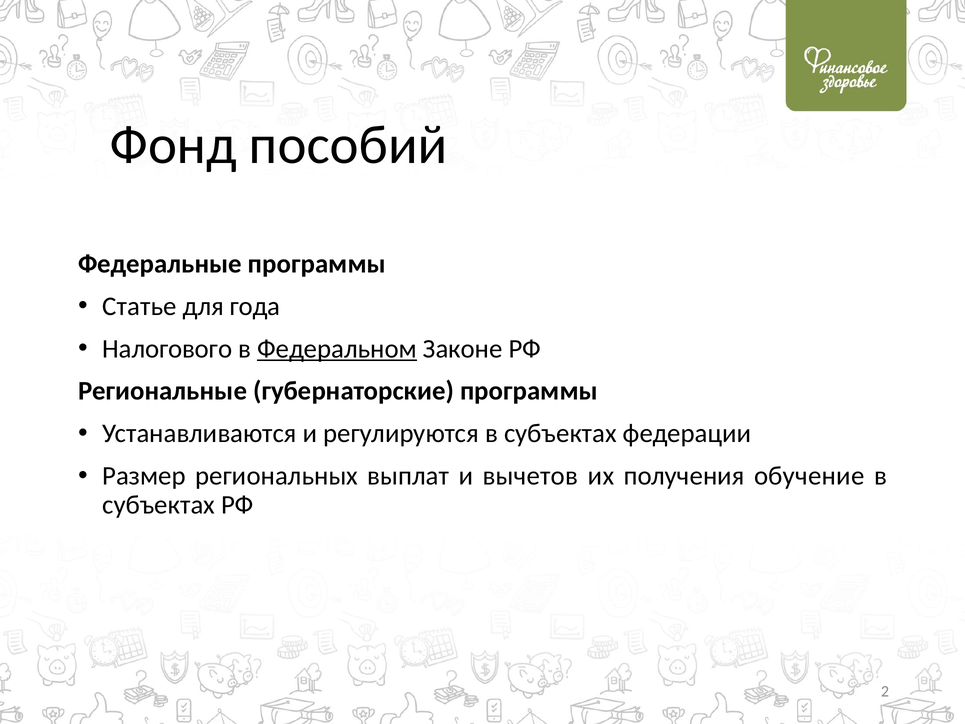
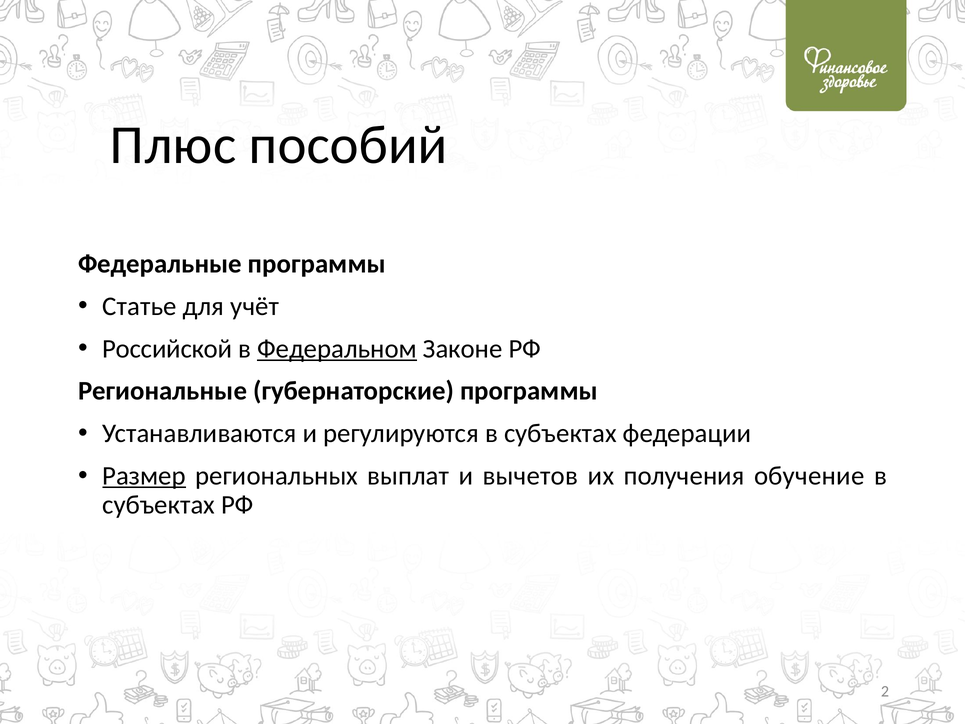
Фонд: Фонд -> Плюс
года: года -> учёт
Налогового: Налогового -> Российской
Размер underline: none -> present
